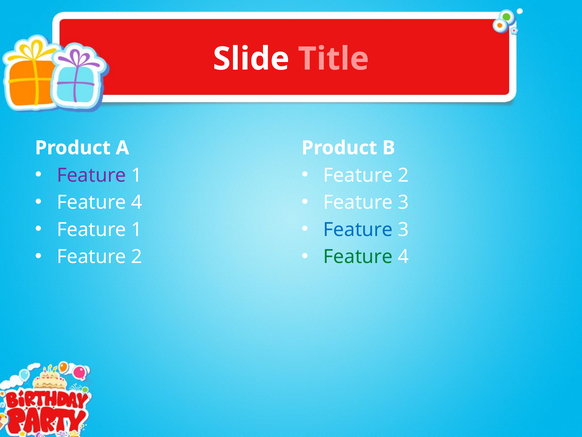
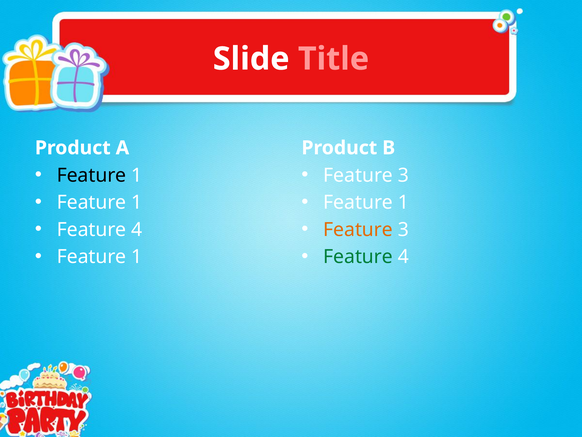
Feature at (92, 175) colour: purple -> black
2 at (403, 175): 2 -> 3
4 at (137, 202): 4 -> 1
3 at (403, 202): 3 -> 1
1 at (137, 229): 1 -> 4
Feature at (358, 229) colour: blue -> orange
2 at (137, 257): 2 -> 1
